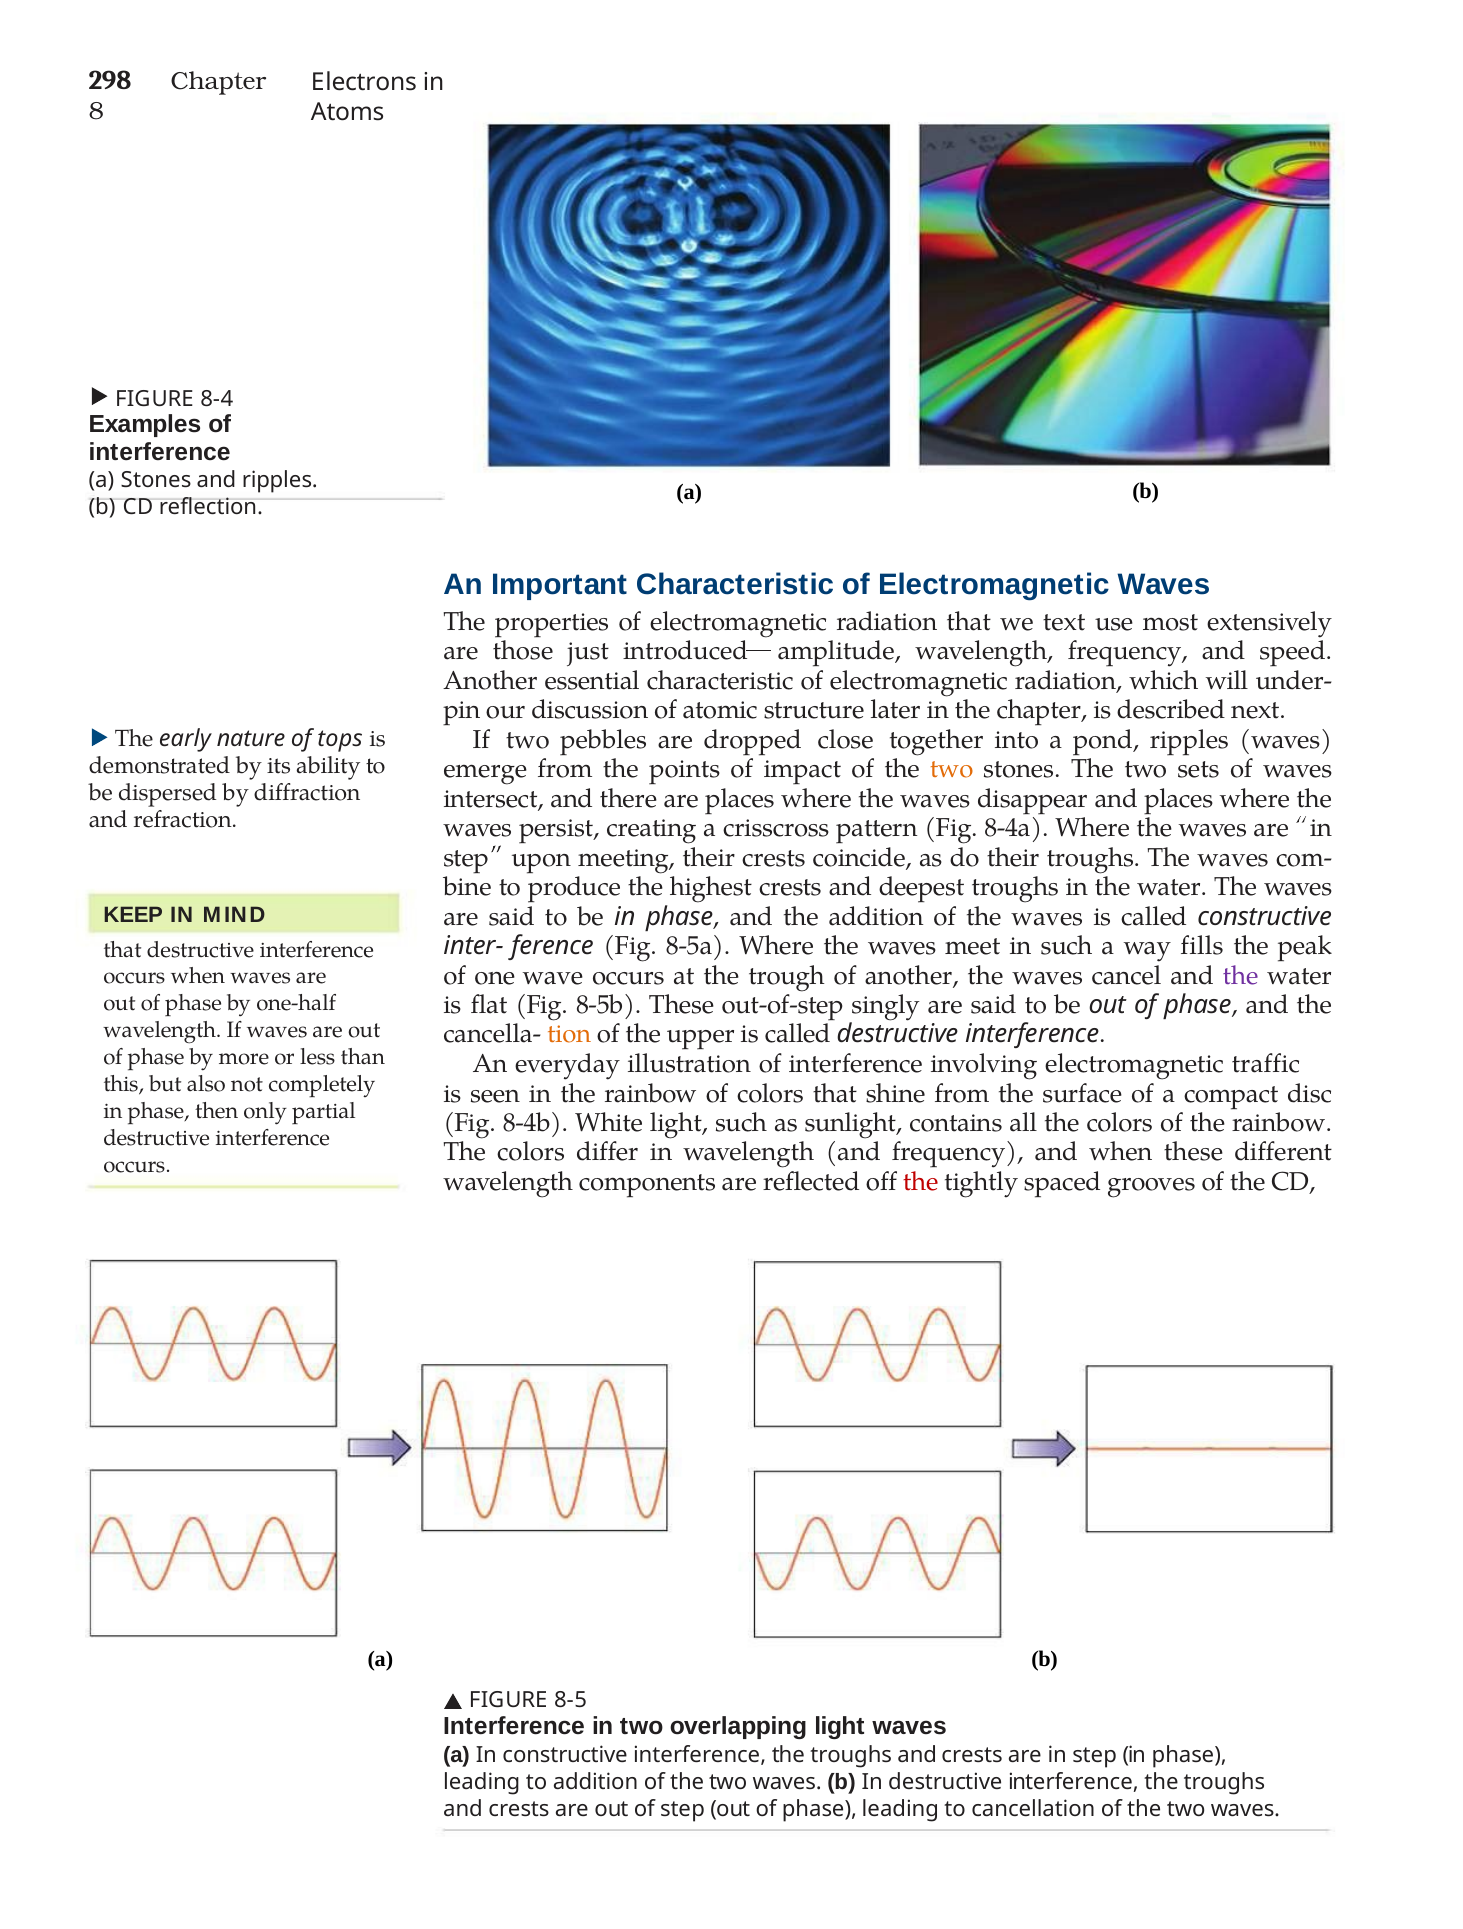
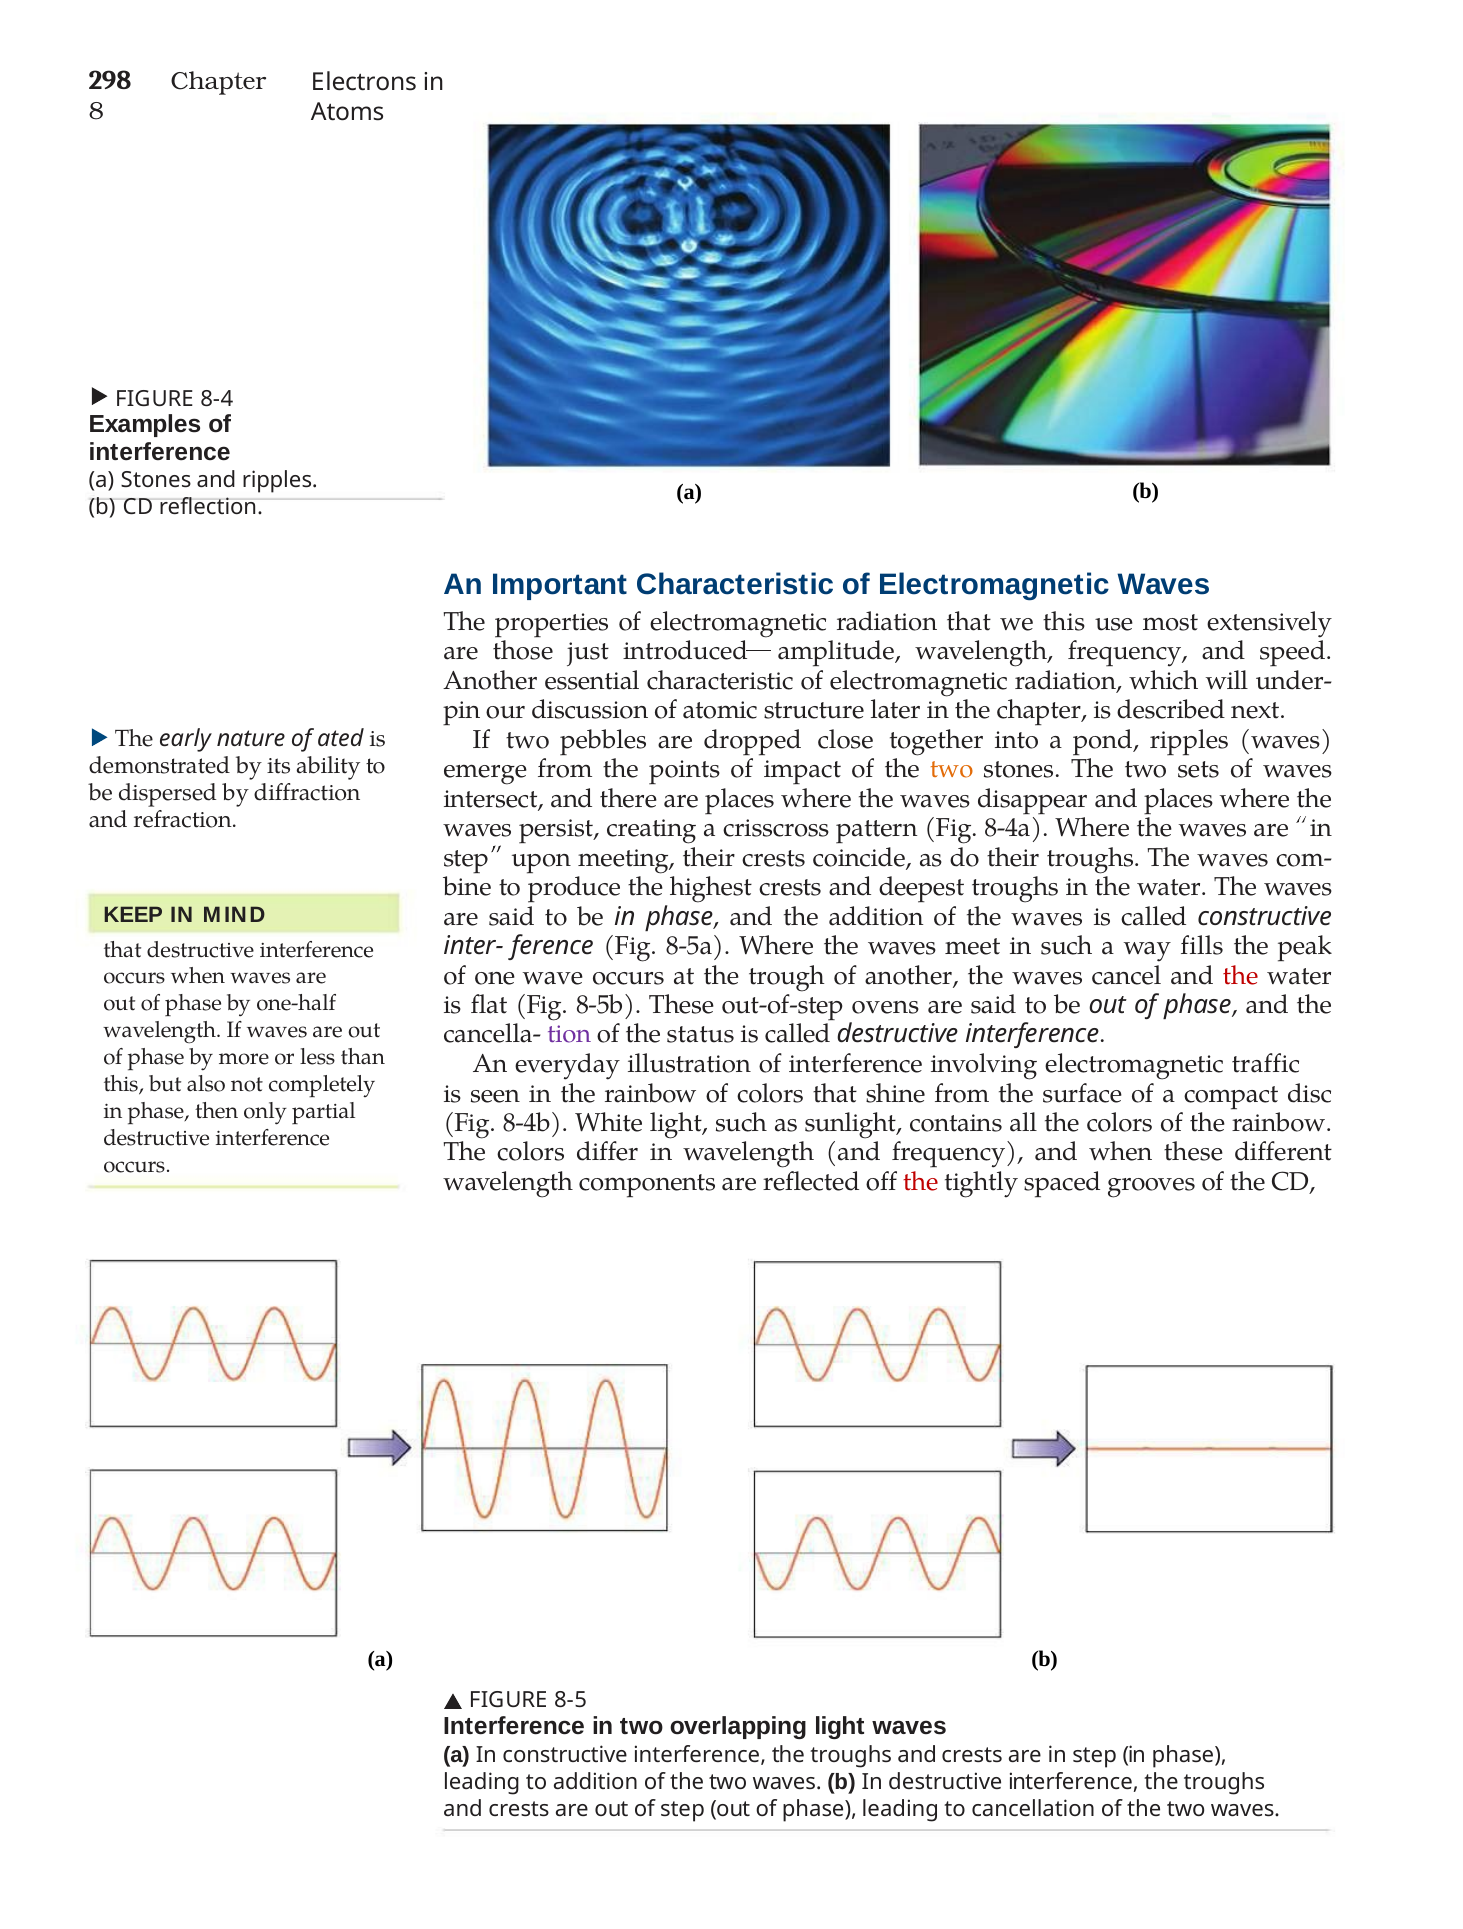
we text: text -> this
tops: tops -> ated
the at (1241, 975) colour: purple -> red
singly: singly -> ovens
tion colour: orange -> purple
upper: upper -> status
